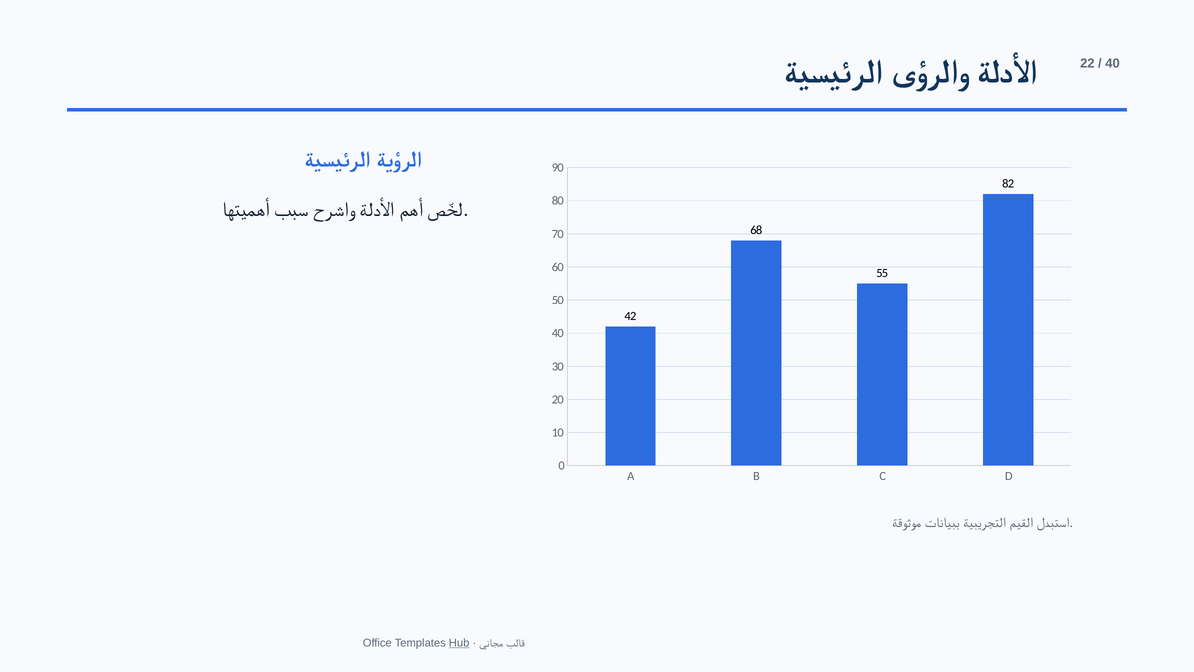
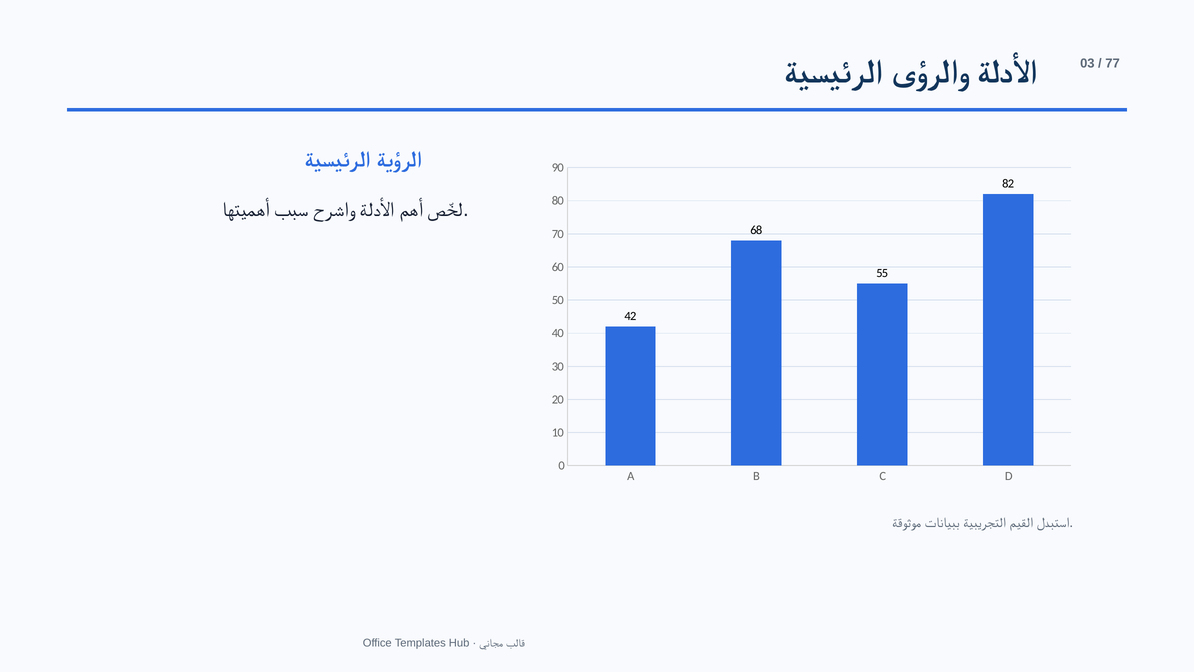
22: 22 -> 03
40 at (1113, 64): 40 -> 77
Hub underline: present -> none
